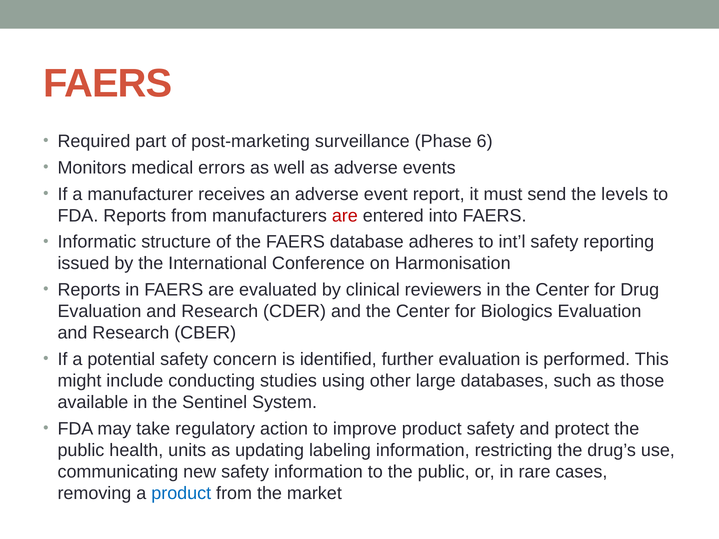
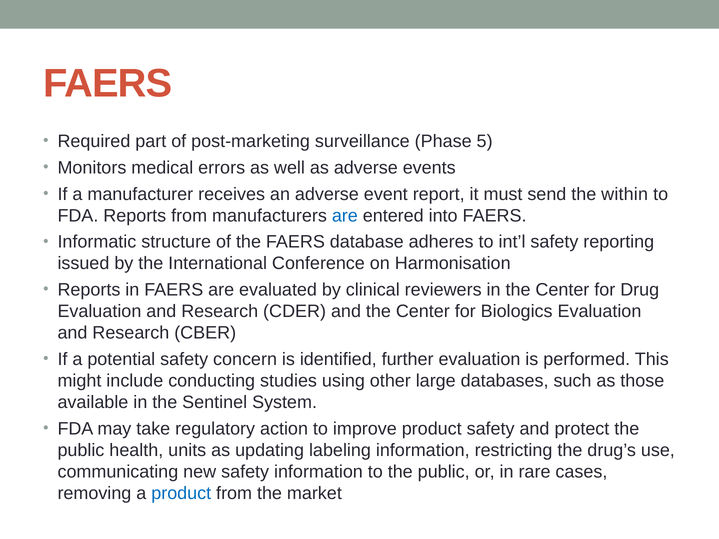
6: 6 -> 5
levels: levels -> within
are at (345, 216) colour: red -> blue
